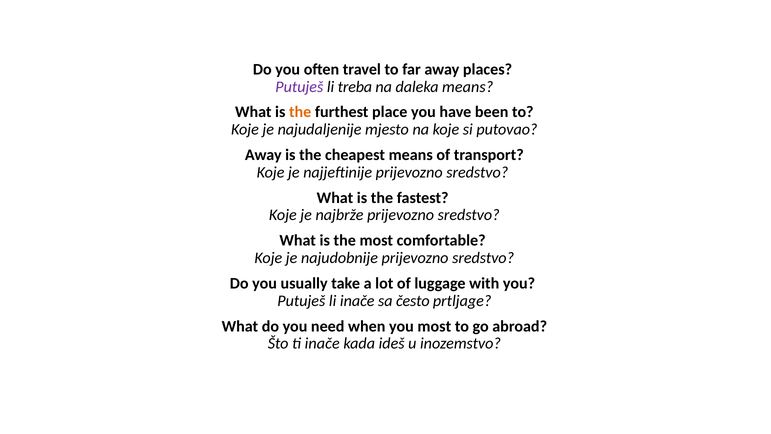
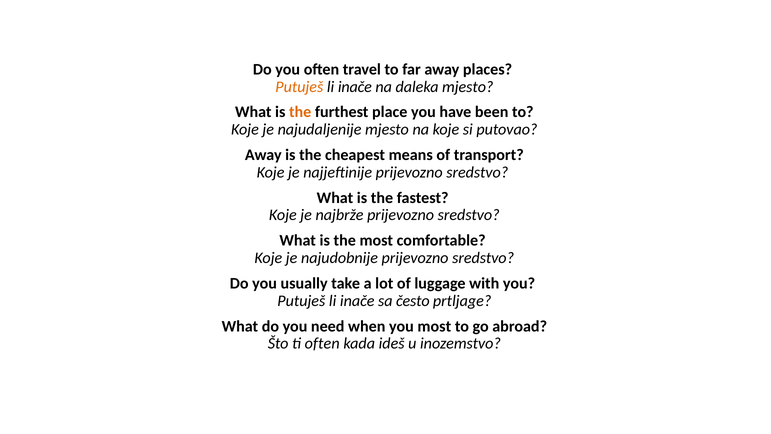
Putuješ at (299, 87) colour: purple -> orange
treba at (355, 87): treba -> inače
daleka means: means -> mjesto
ti inače: inače -> often
